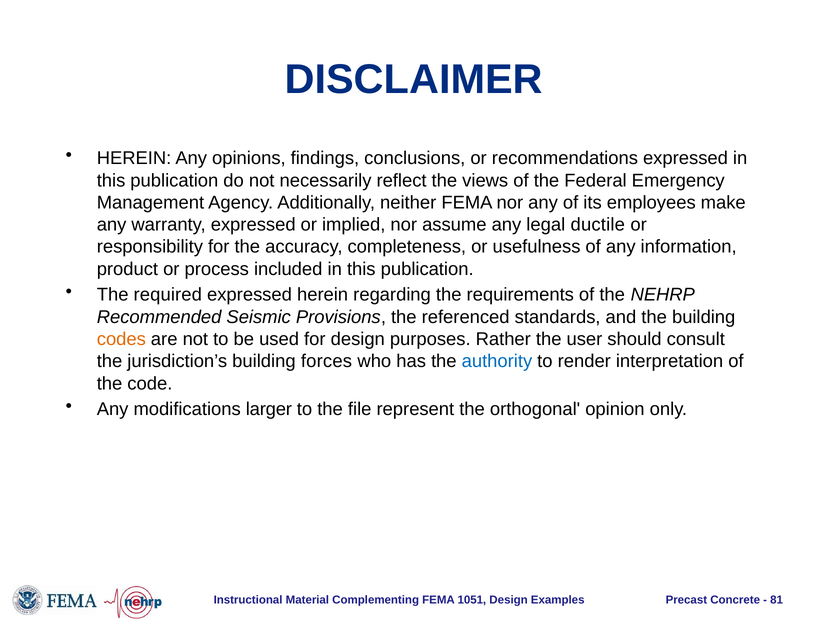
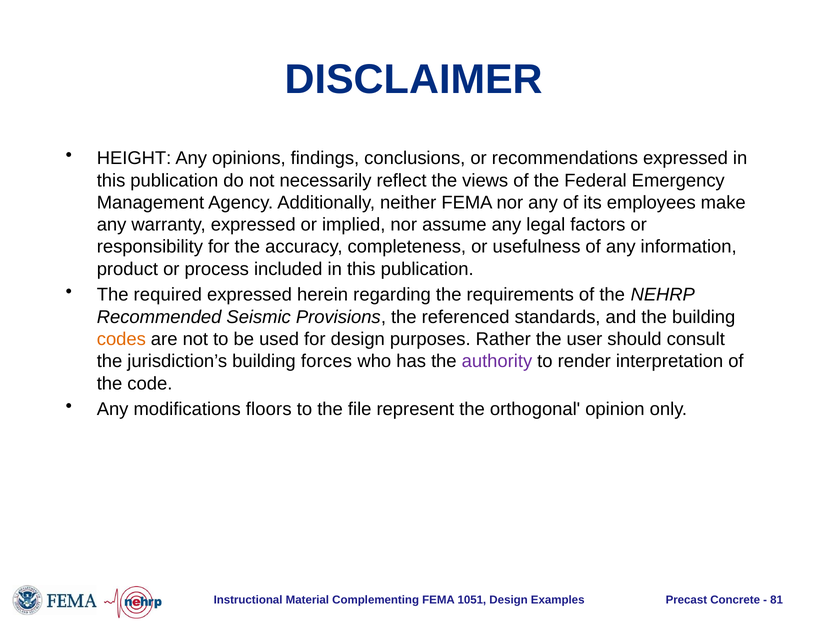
HEREIN at (134, 158): HEREIN -> HEIGHT
ductile: ductile -> factors
authority colour: blue -> purple
larger: larger -> floors
